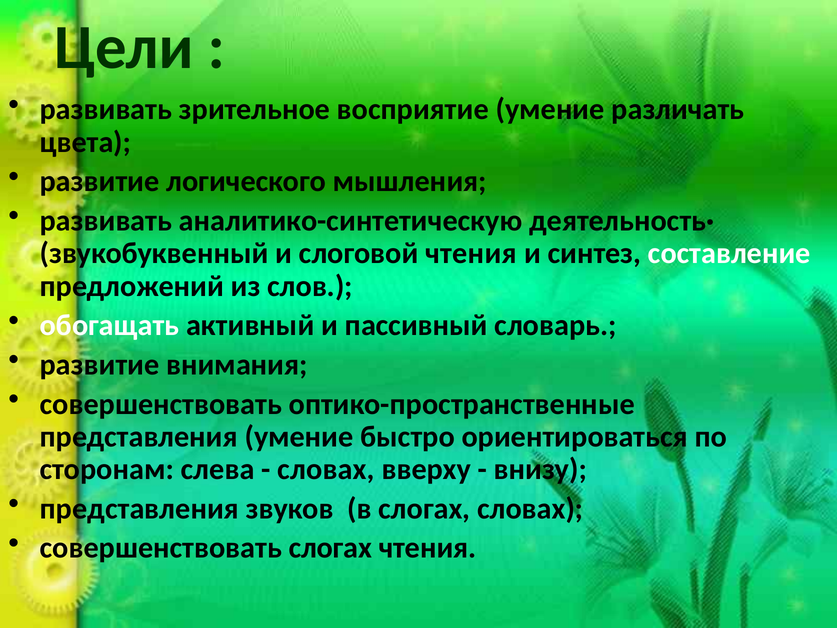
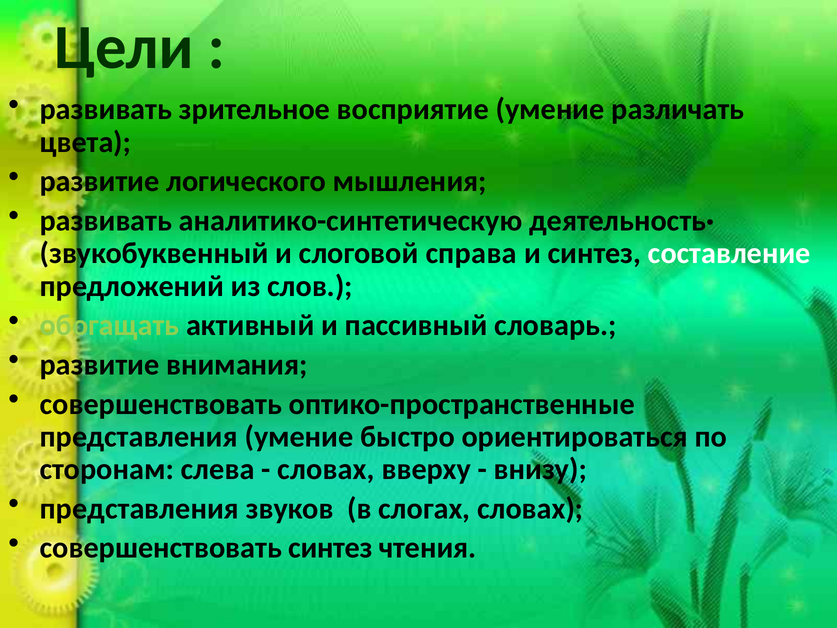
слоговой чтения: чтения -> справа
обогащать colour: white -> light green
совершенствовать слогах: слогах -> синтез
